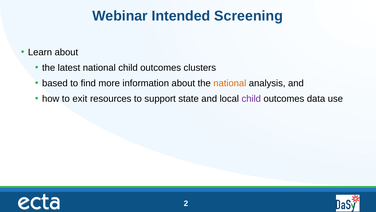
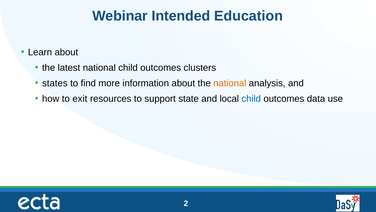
Screening: Screening -> Education
based: based -> states
child at (251, 99) colour: purple -> blue
